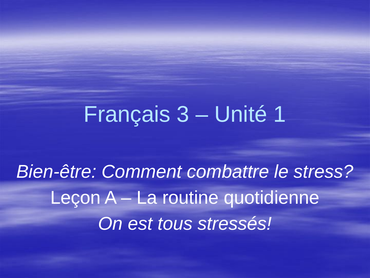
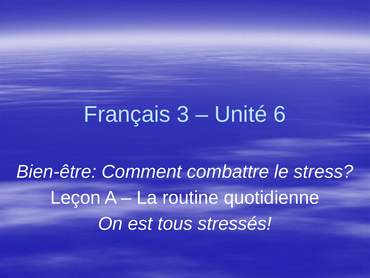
1: 1 -> 6
